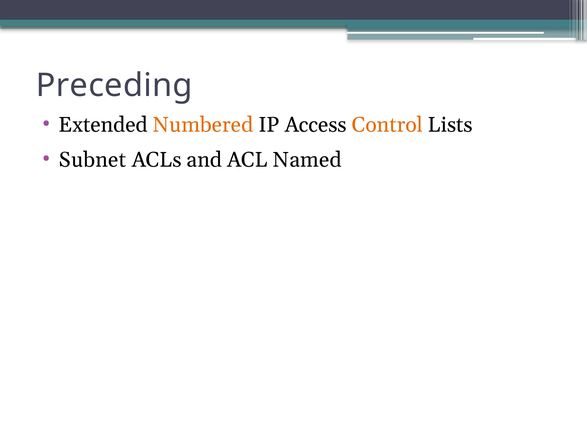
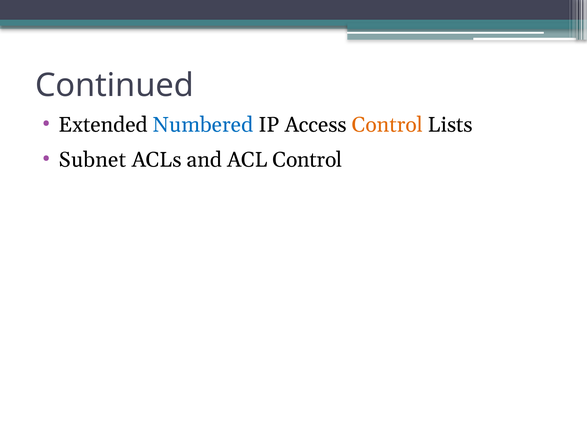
Preceding: Preceding -> Continued
Numbered colour: orange -> blue
ACL Named: Named -> Control
